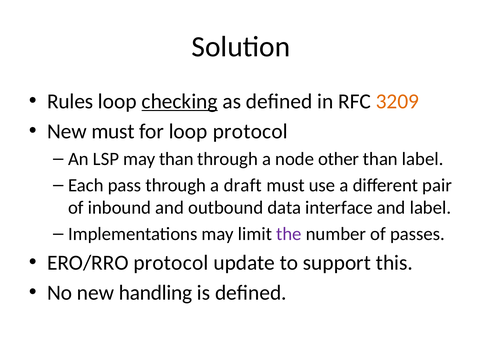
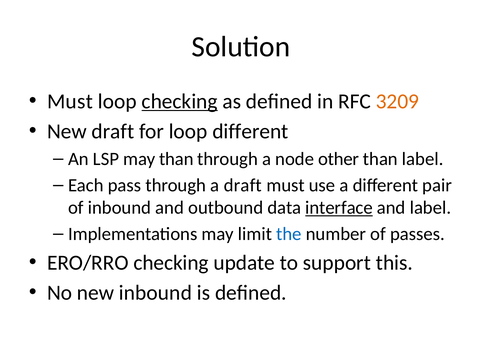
Rules at (70, 101): Rules -> Must
New must: must -> draft
loop protocol: protocol -> different
interface underline: none -> present
the colour: purple -> blue
ERO/RRO protocol: protocol -> checking
new handling: handling -> inbound
